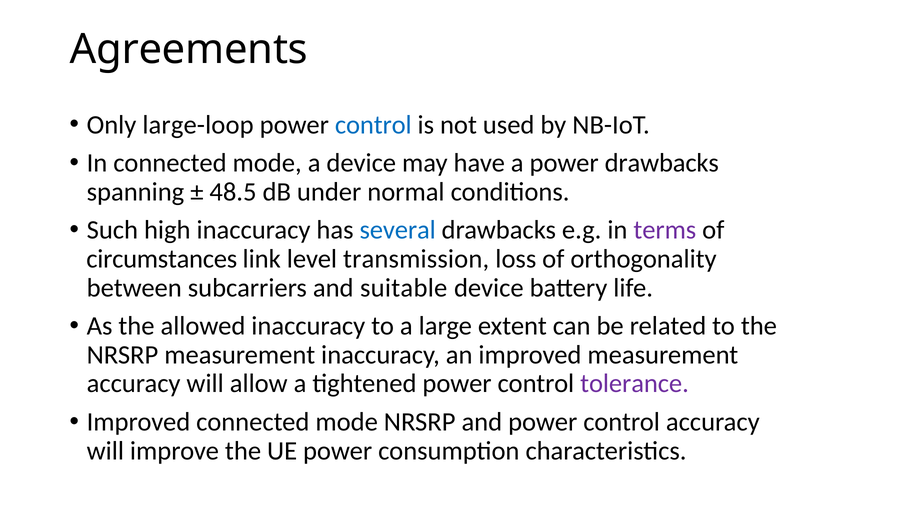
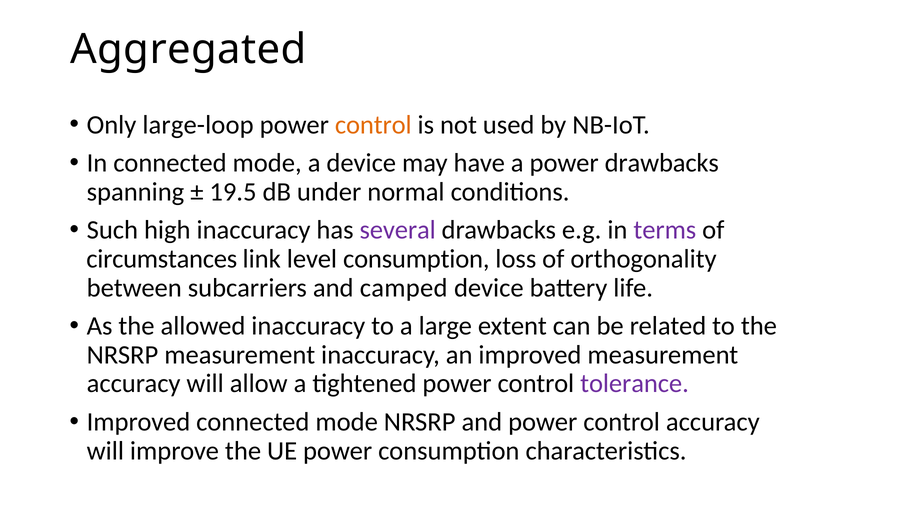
Agreements: Agreements -> Aggregated
control at (373, 125) colour: blue -> orange
48.5: 48.5 -> 19.5
several colour: blue -> purple
level transmission: transmission -> consumption
suitable: suitable -> camped
